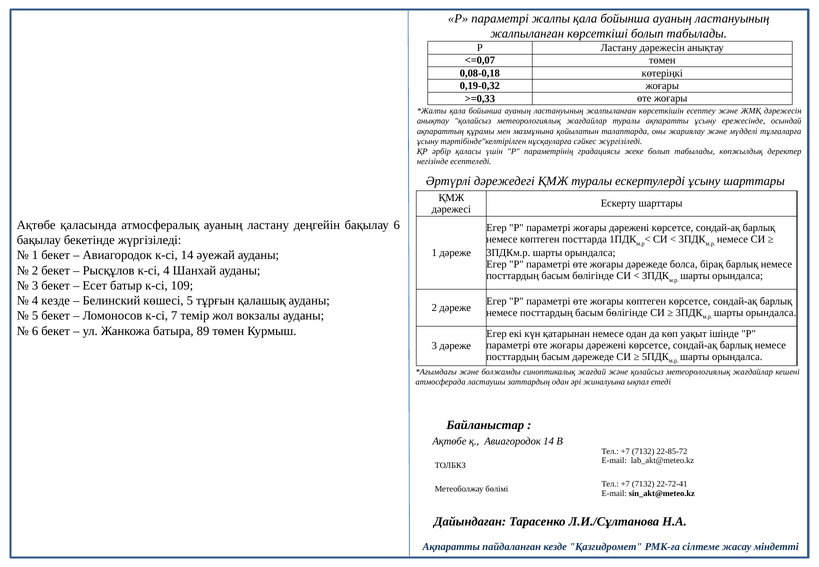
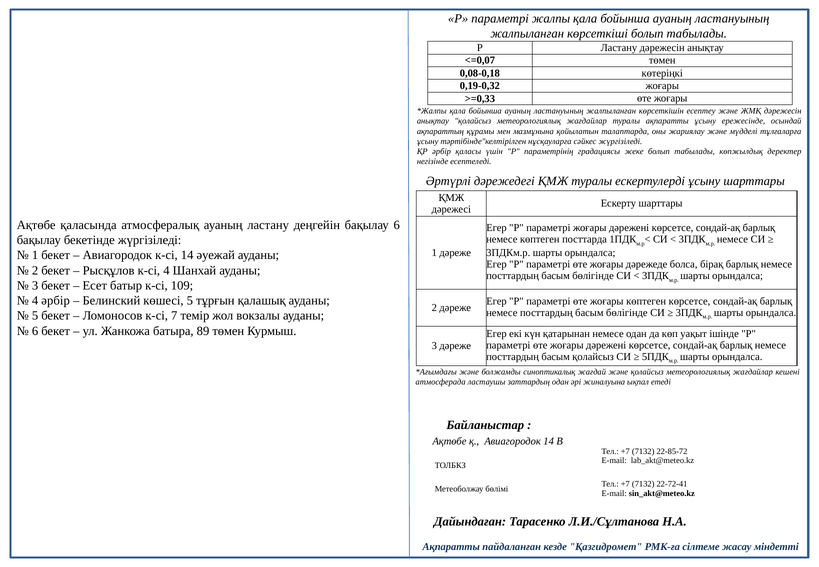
4 кезде: кезде -> әрбір
басым дәрежеде: дәрежеде -> қолайсыз
